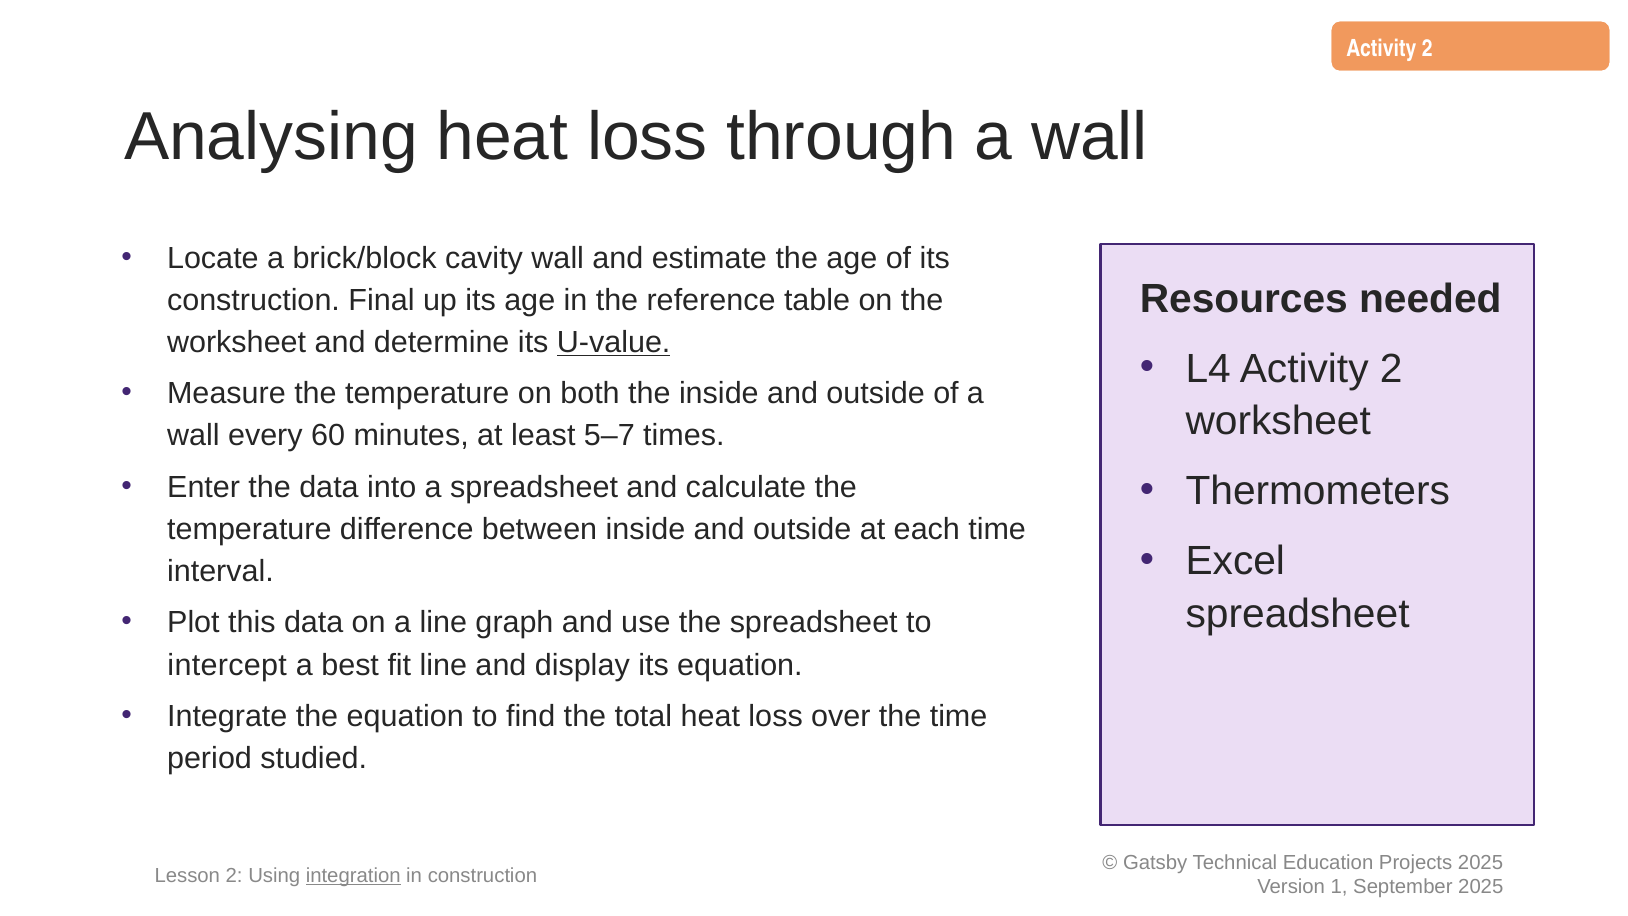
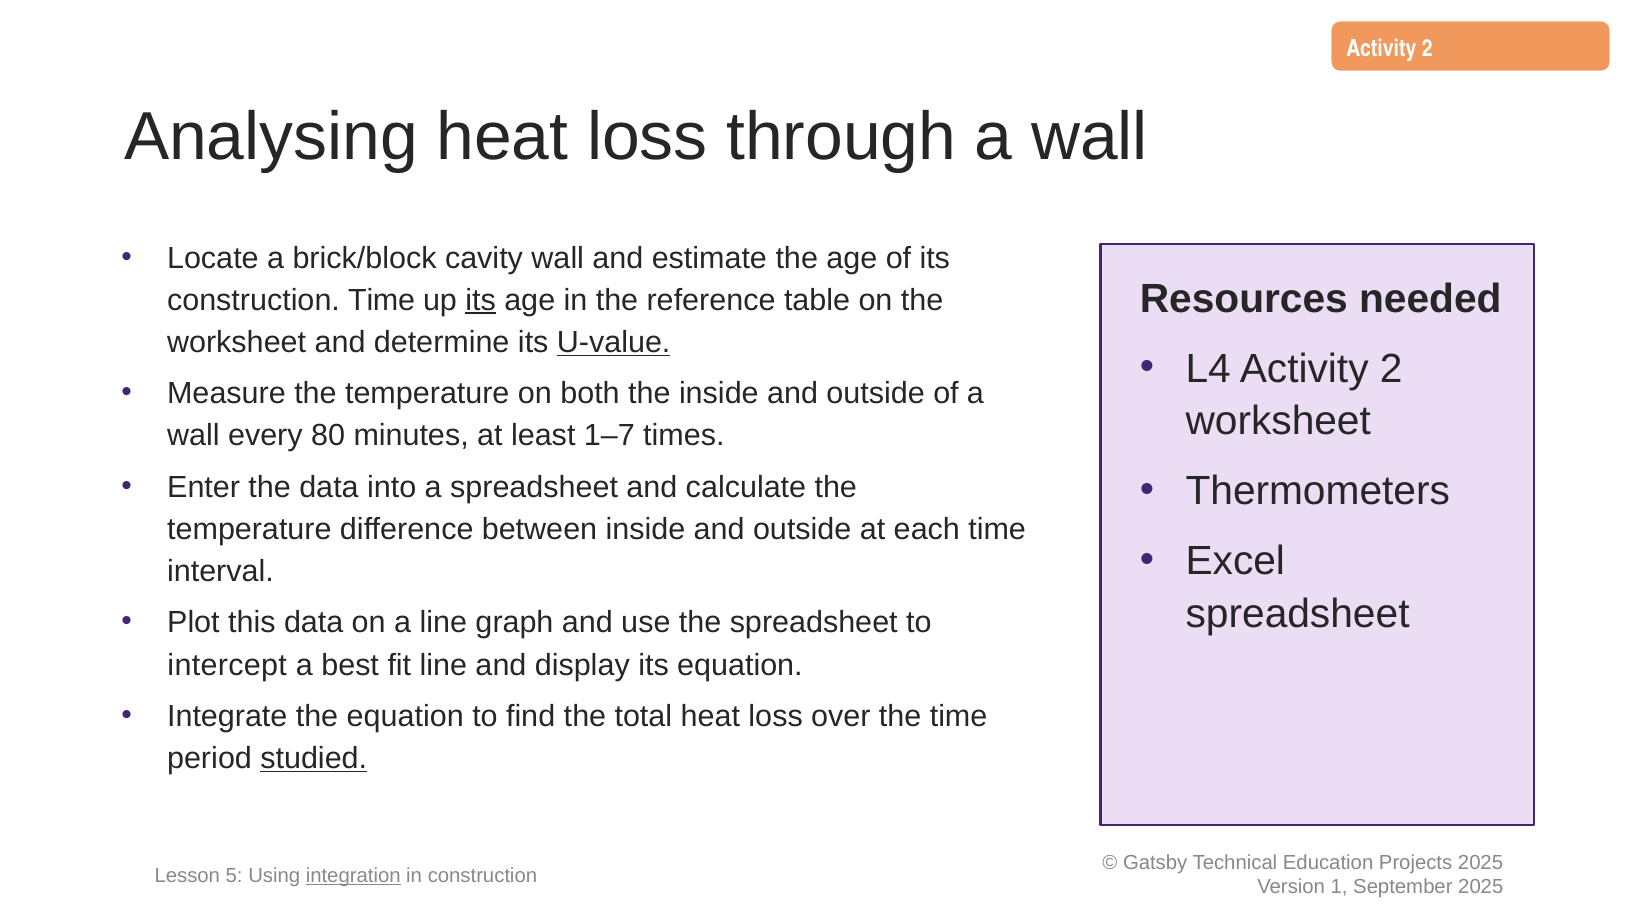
construction Final: Final -> Time
its at (481, 300) underline: none -> present
60: 60 -> 80
5–7: 5–7 -> 1–7
studied underline: none -> present
Lesson 2: 2 -> 5
